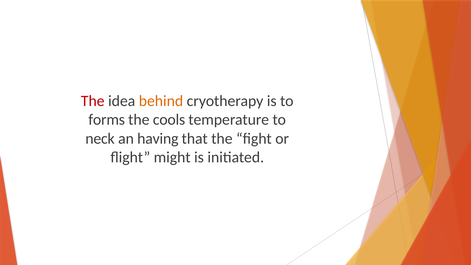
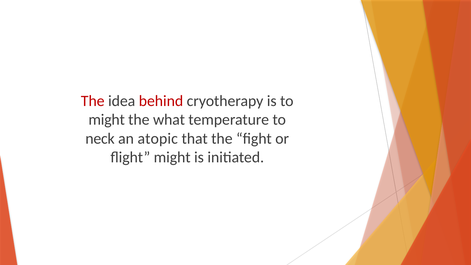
behind colour: orange -> red
forms at (107, 120): forms -> might
cools: cools -> what
having: having -> atopic
